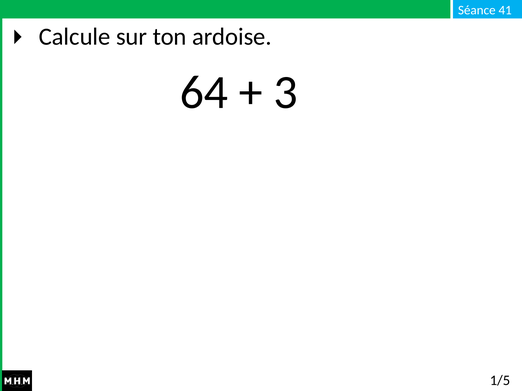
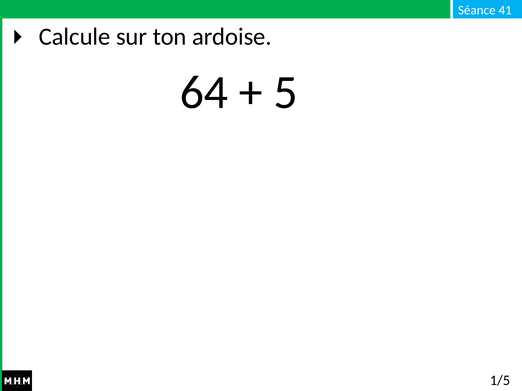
3: 3 -> 5
